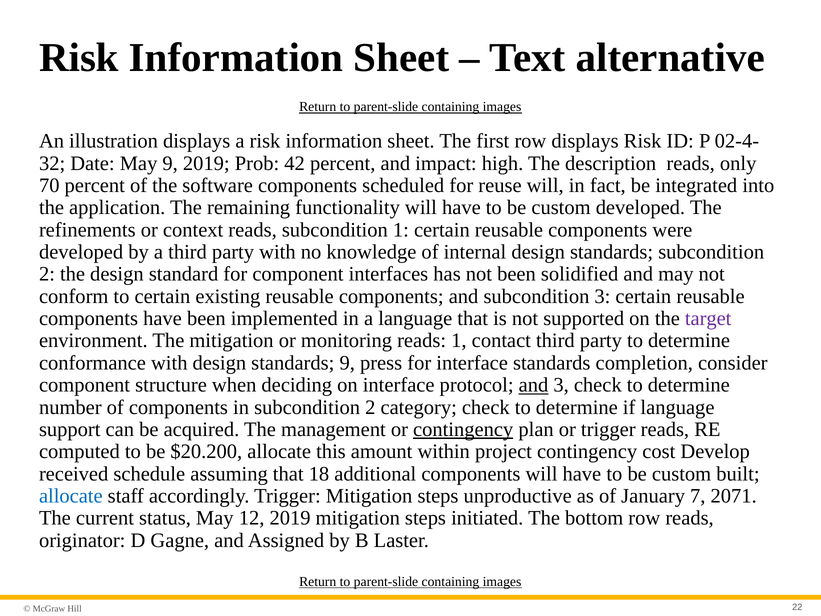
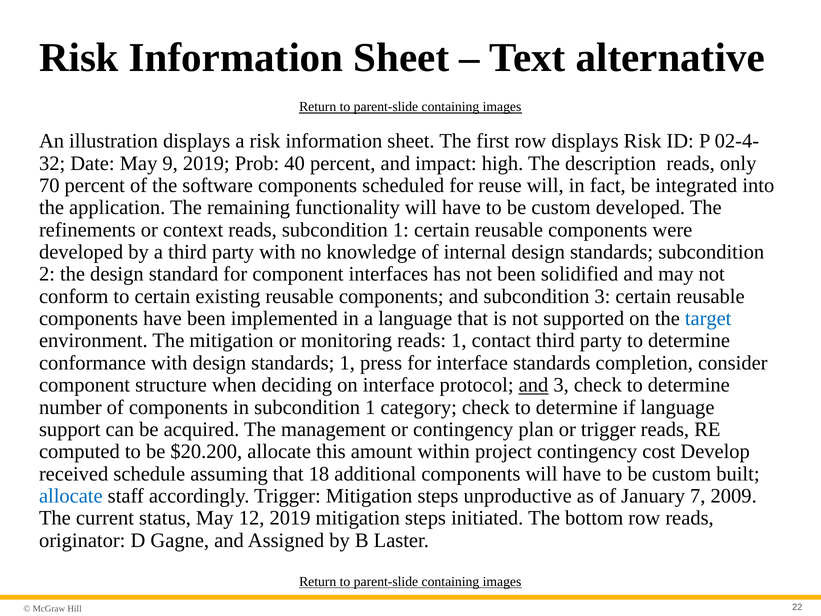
42: 42 -> 40
target colour: purple -> blue
standards 9: 9 -> 1
in subcondition 2: 2 -> 1
contingency at (463, 429) underline: present -> none
2071: 2071 -> 2009
